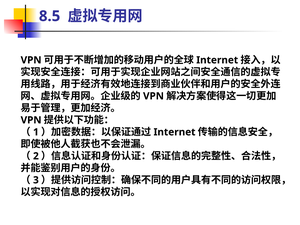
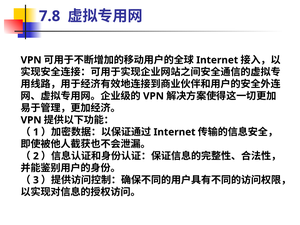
8.5: 8.5 -> 7.8
